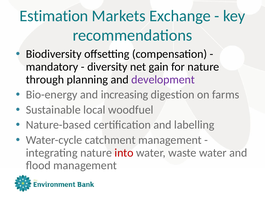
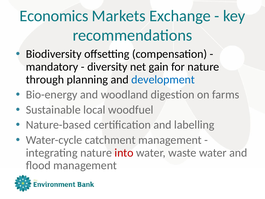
Estimation: Estimation -> Economics
development colour: purple -> blue
increasing: increasing -> woodland
